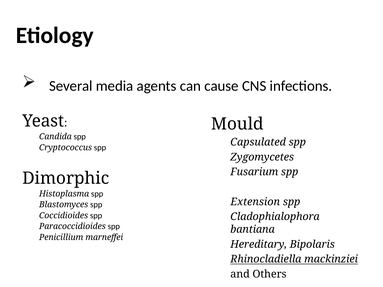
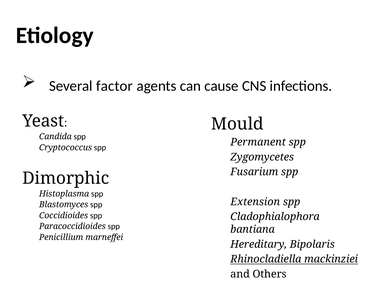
media: media -> factor
Capsulated: Capsulated -> Permanent
